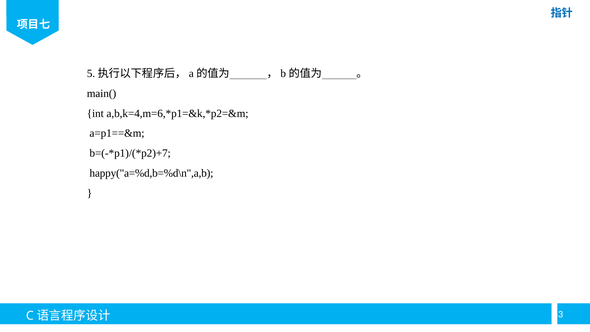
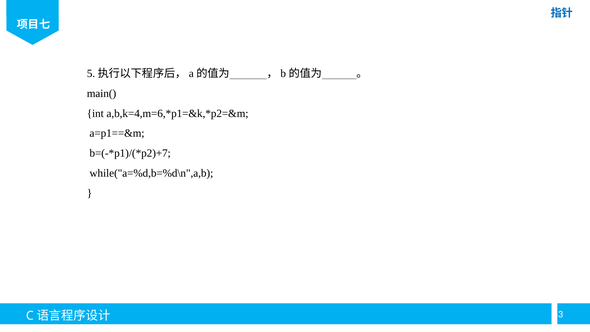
happy("a=%d,b=%d\n",a,b: happy("a=%d,b=%d\n",a,b -> while("a=%d,b=%d\n",a,b
